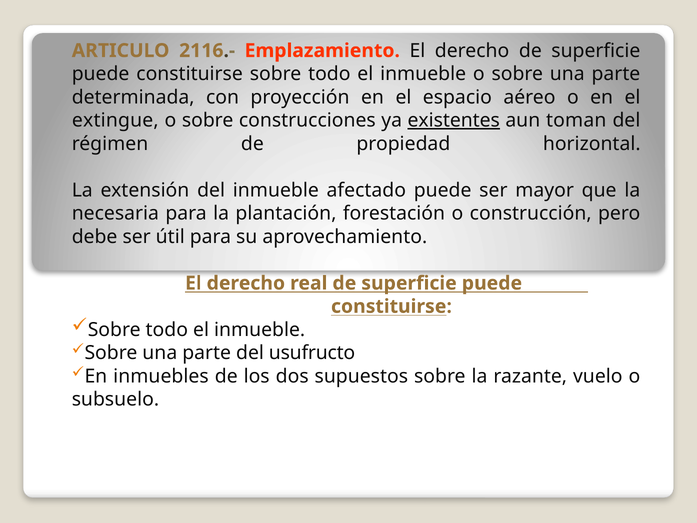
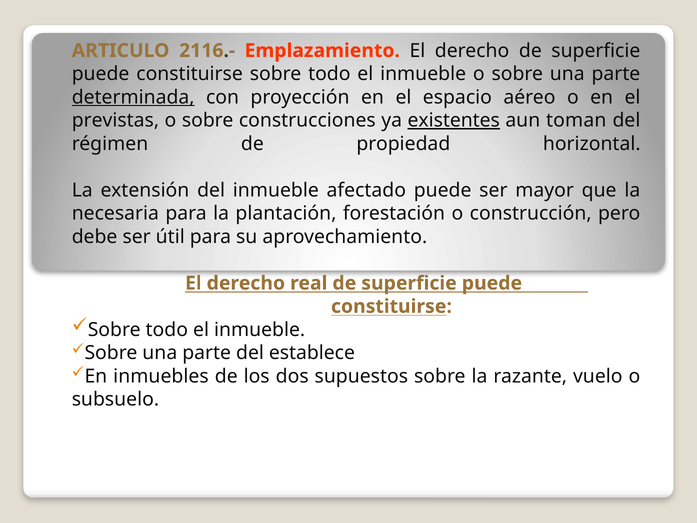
determinada underline: none -> present
extingue: extingue -> previstas
usufructo: usufructo -> establece
